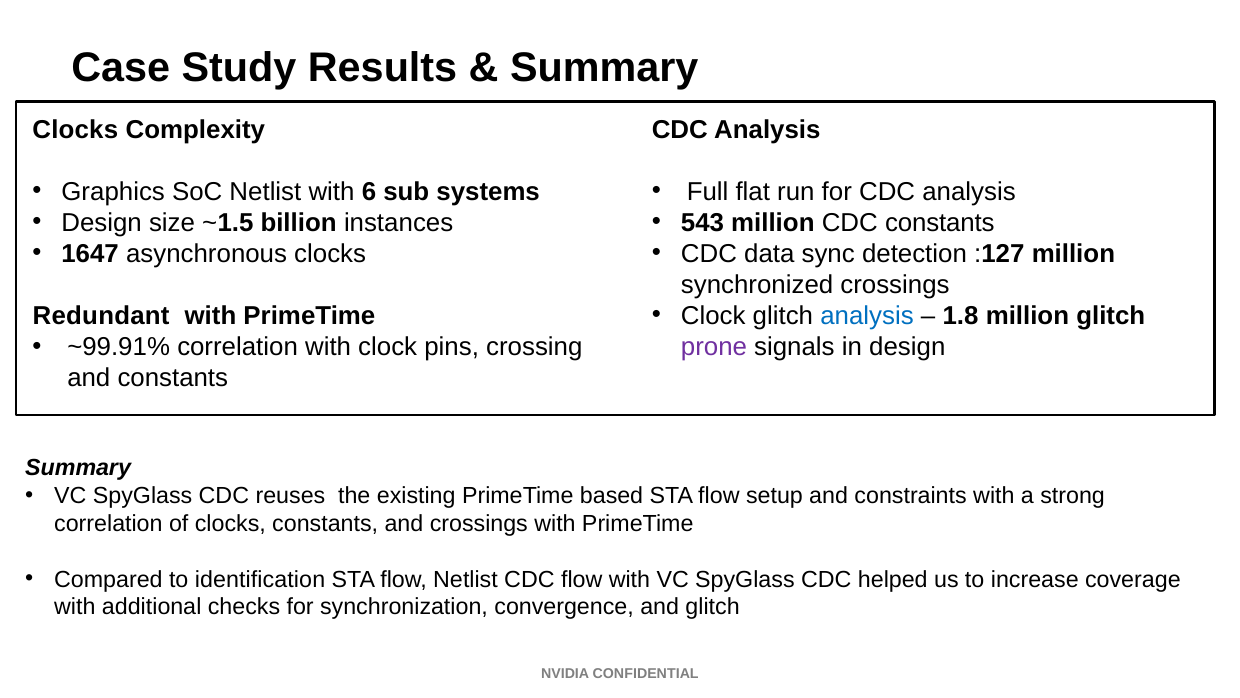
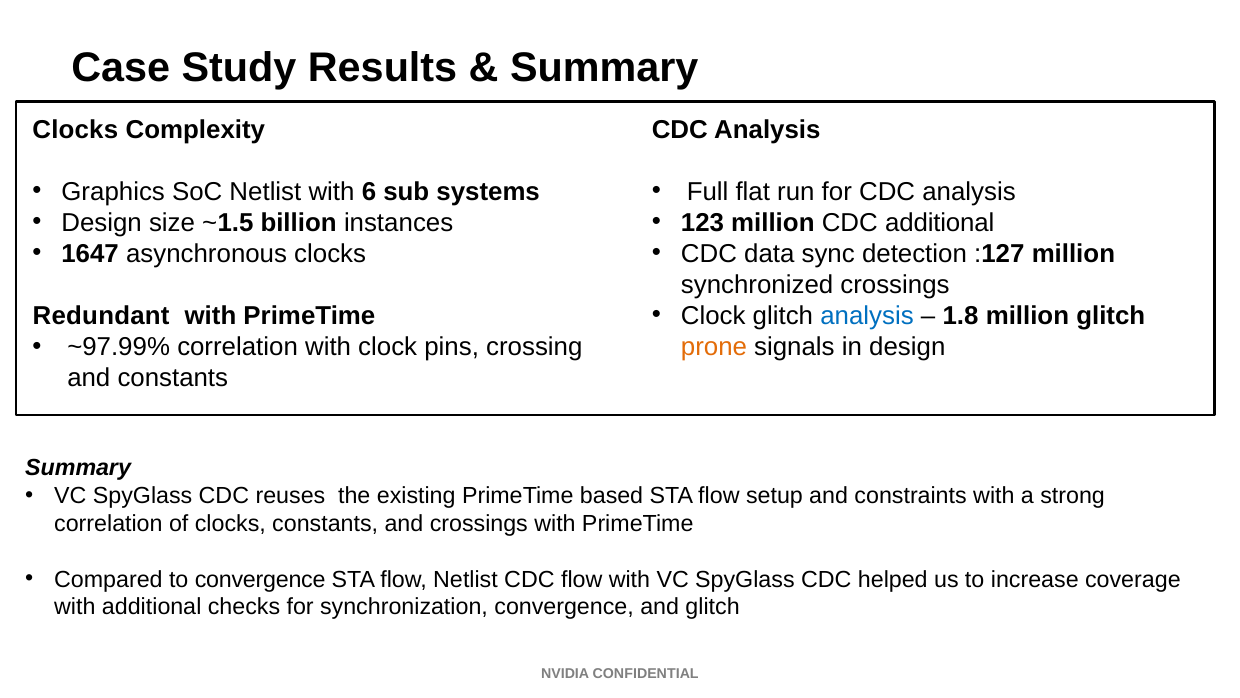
543: 543 -> 123
CDC constants: constants -> additional
~99.91%: ~99.91% -> ~97.99%
prone colour: purple -> orange
to identification: identification -> convergence
